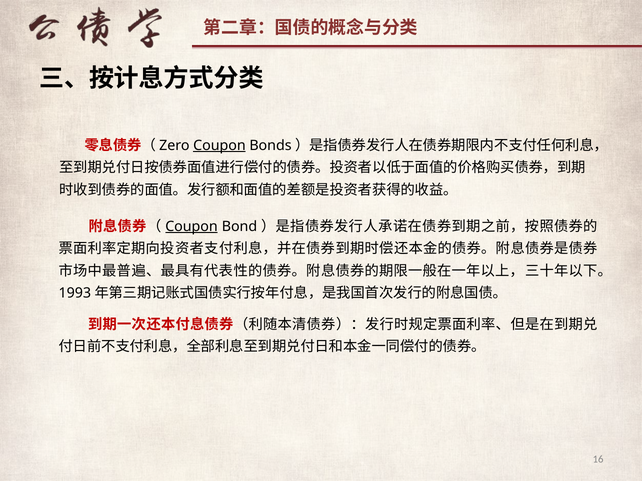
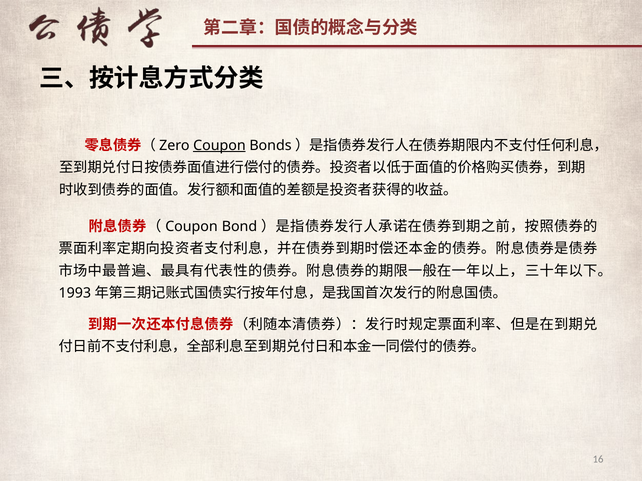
Coupon at (191, 227) underline: present -> none
